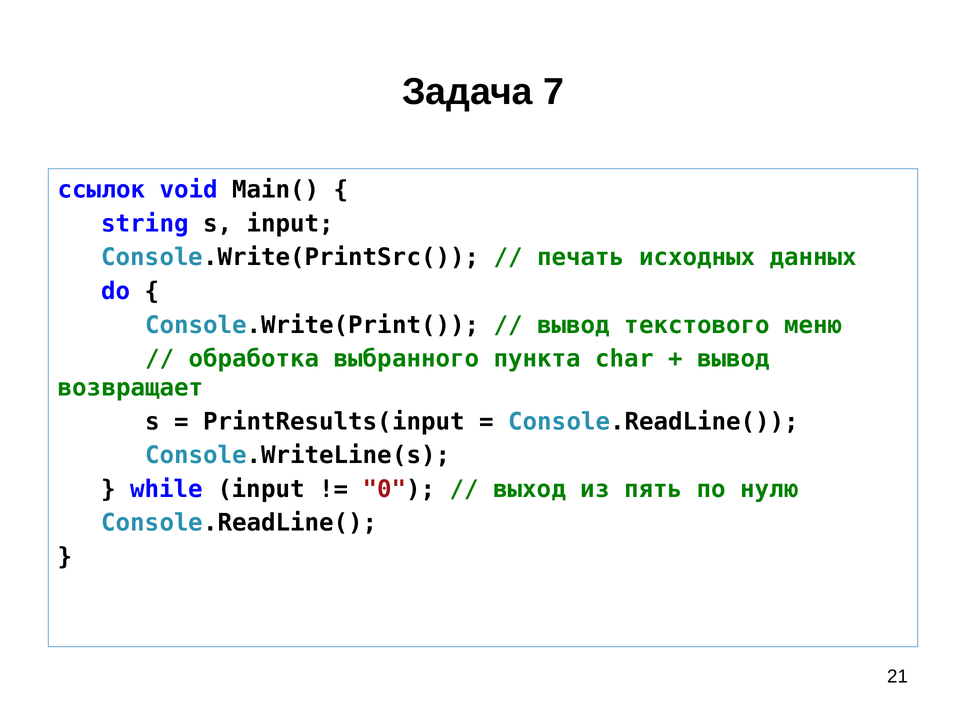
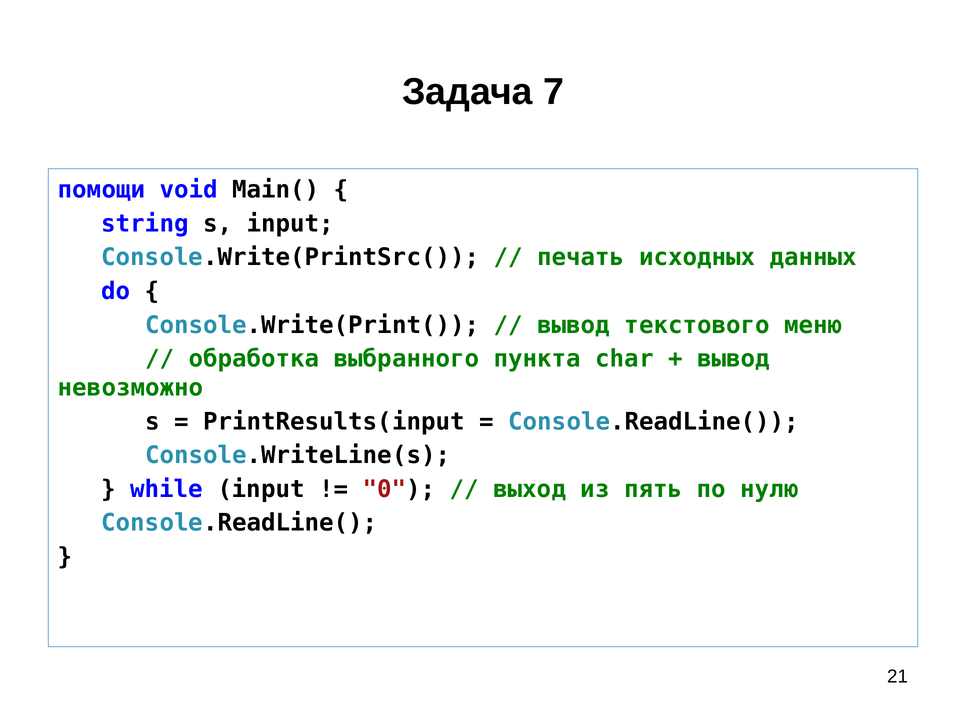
ссылок: ссылок -> помощи
возвращает: возвращает -> невозможно
